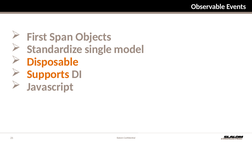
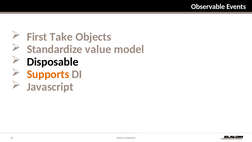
Span: Span -> Take
single: single -> value
Disposable colour: orange -> black
